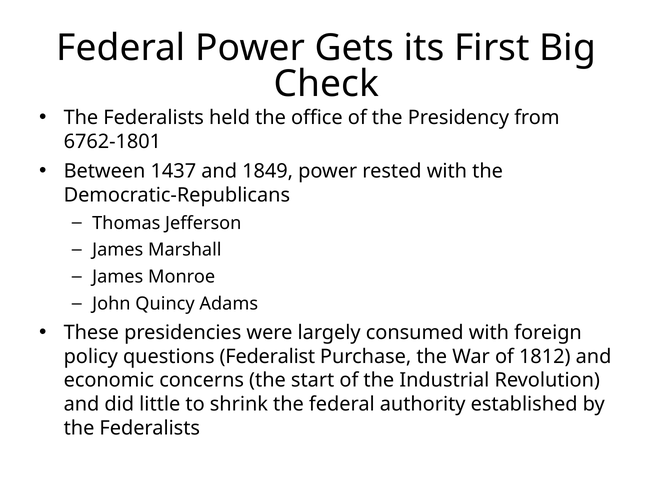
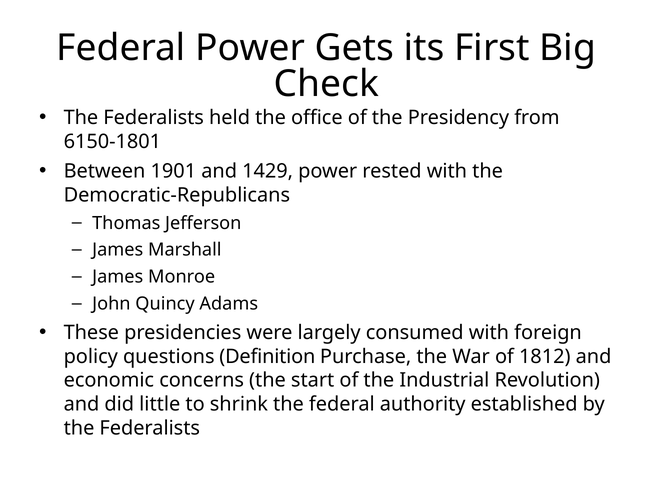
6762-1801: 6762-1801 -> 6150-1801
1437: 1437 -> 1901
1849: 1849 -> 1429
Federalist: Federalist -> Definition
